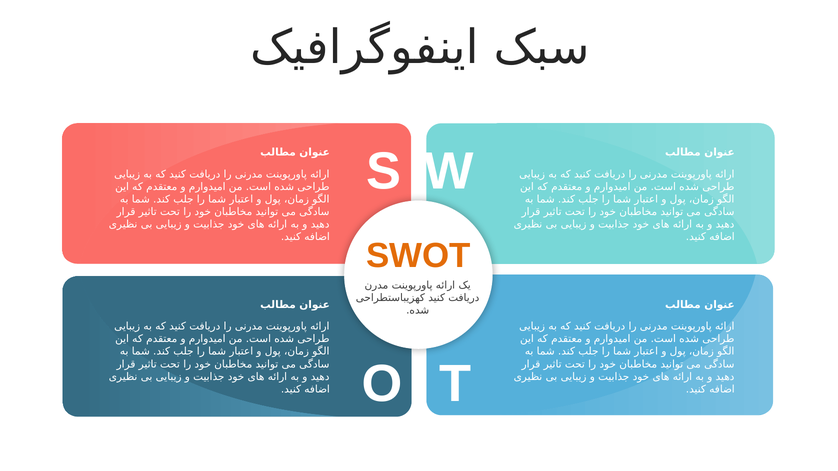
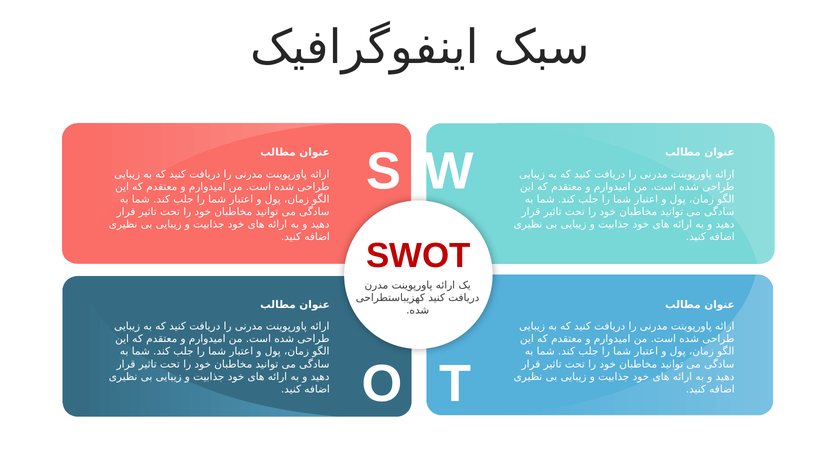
SWOT colour: orange -> red
